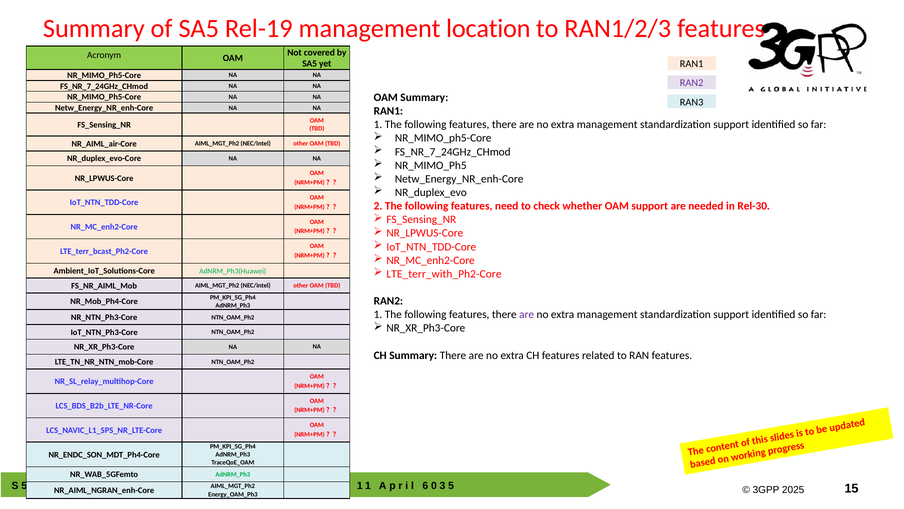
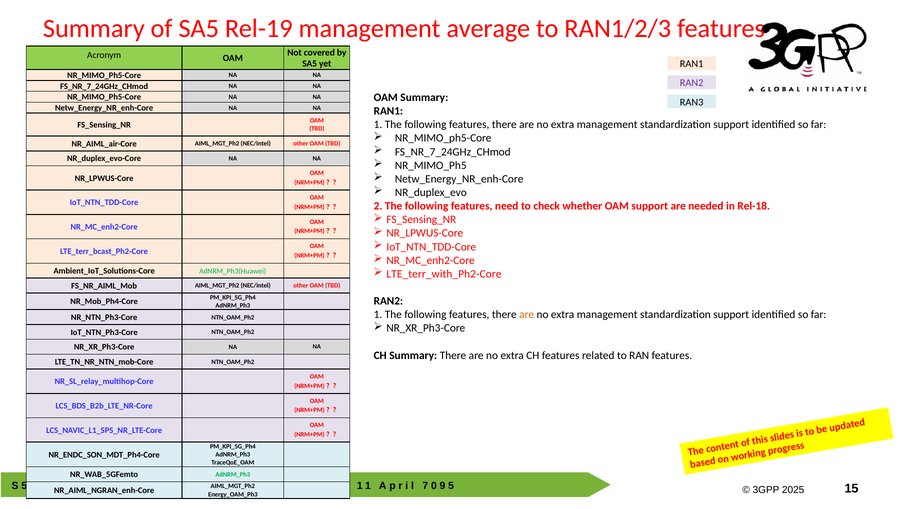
location: location -> average
Rel-30: Rel-30 -> Rel-18
are at (527, 314) colour: purple -> orange
6 at (425, 486): 6 -> 7
3: 3 -> 9
